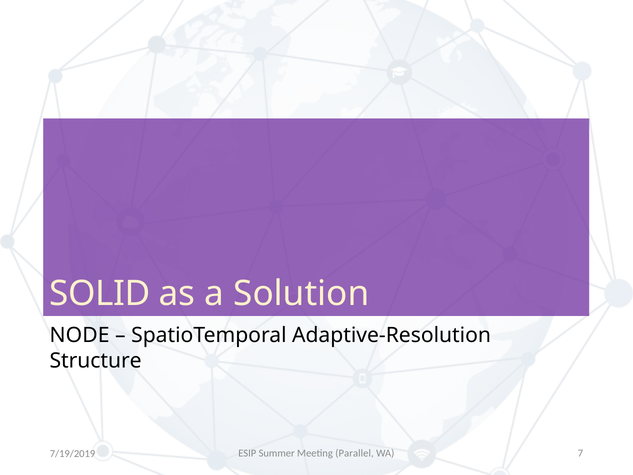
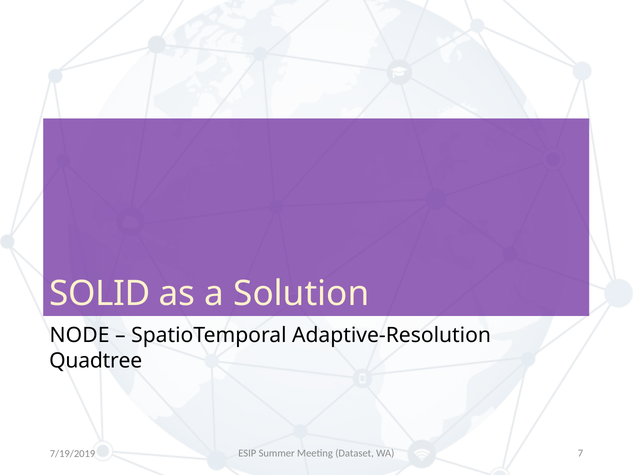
Structure: Structure -> Quadtree
Parallel: Parallel -> Dataset
